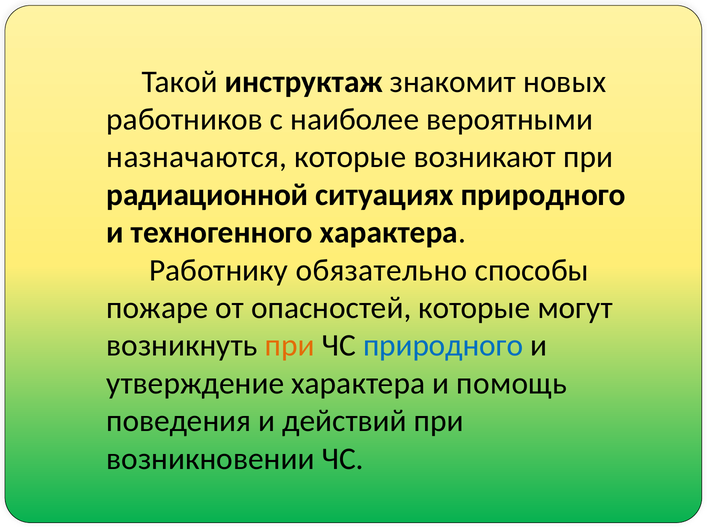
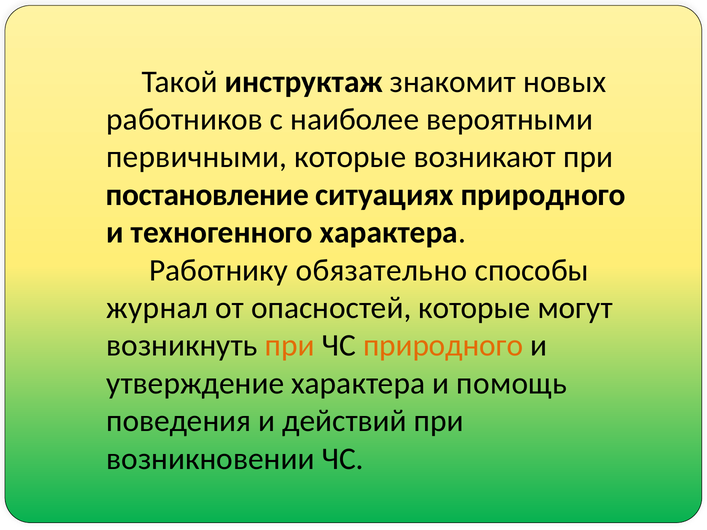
назначаются: назначаются -> первичными
радиационной: радиационной -> постановление
пожаре: пожаре -> журнал
природного at (443, 346) colour: blue -> orange
